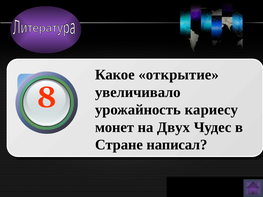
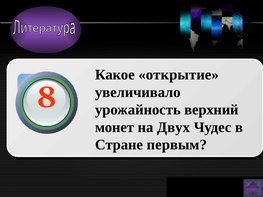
кариесу: кариесу -> верхний
написал: написал -> первым
